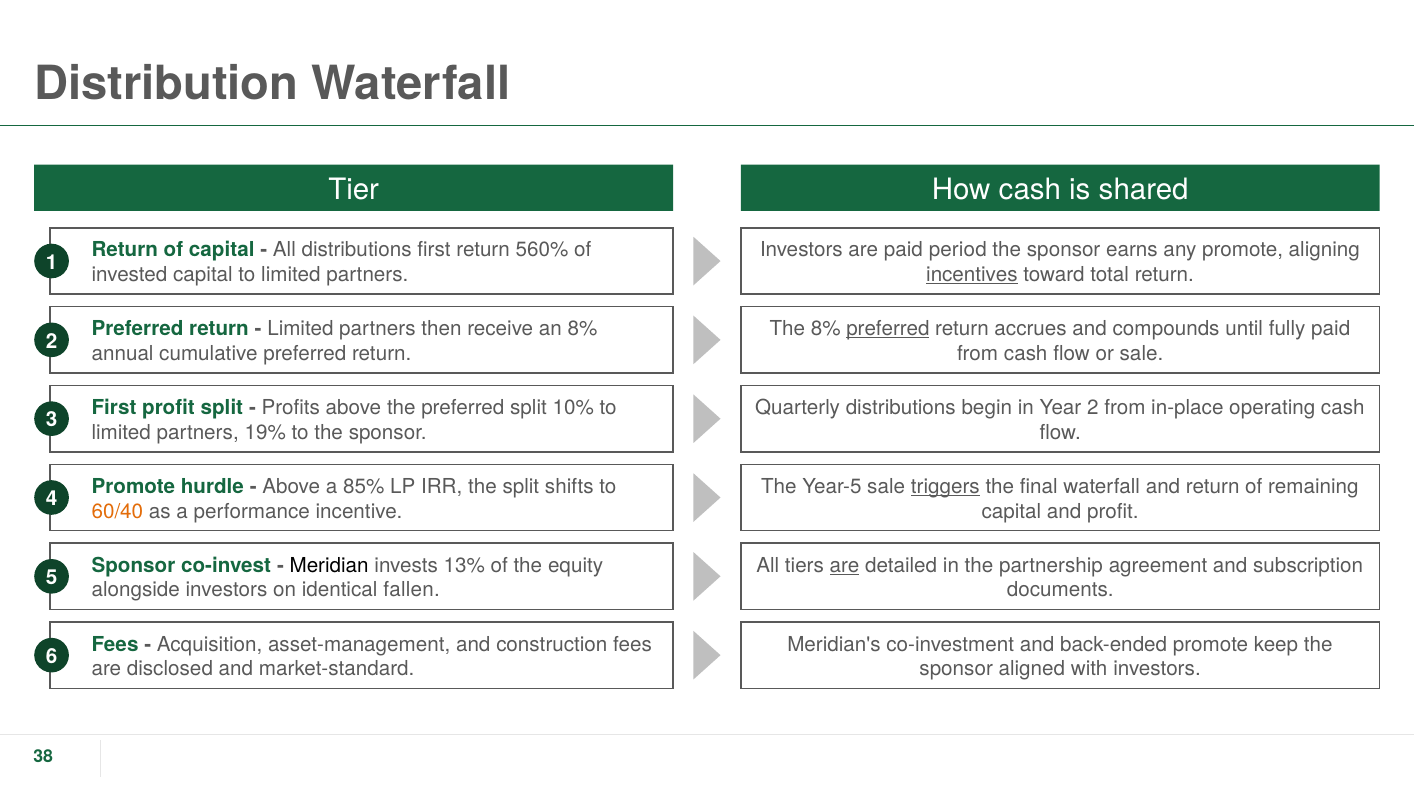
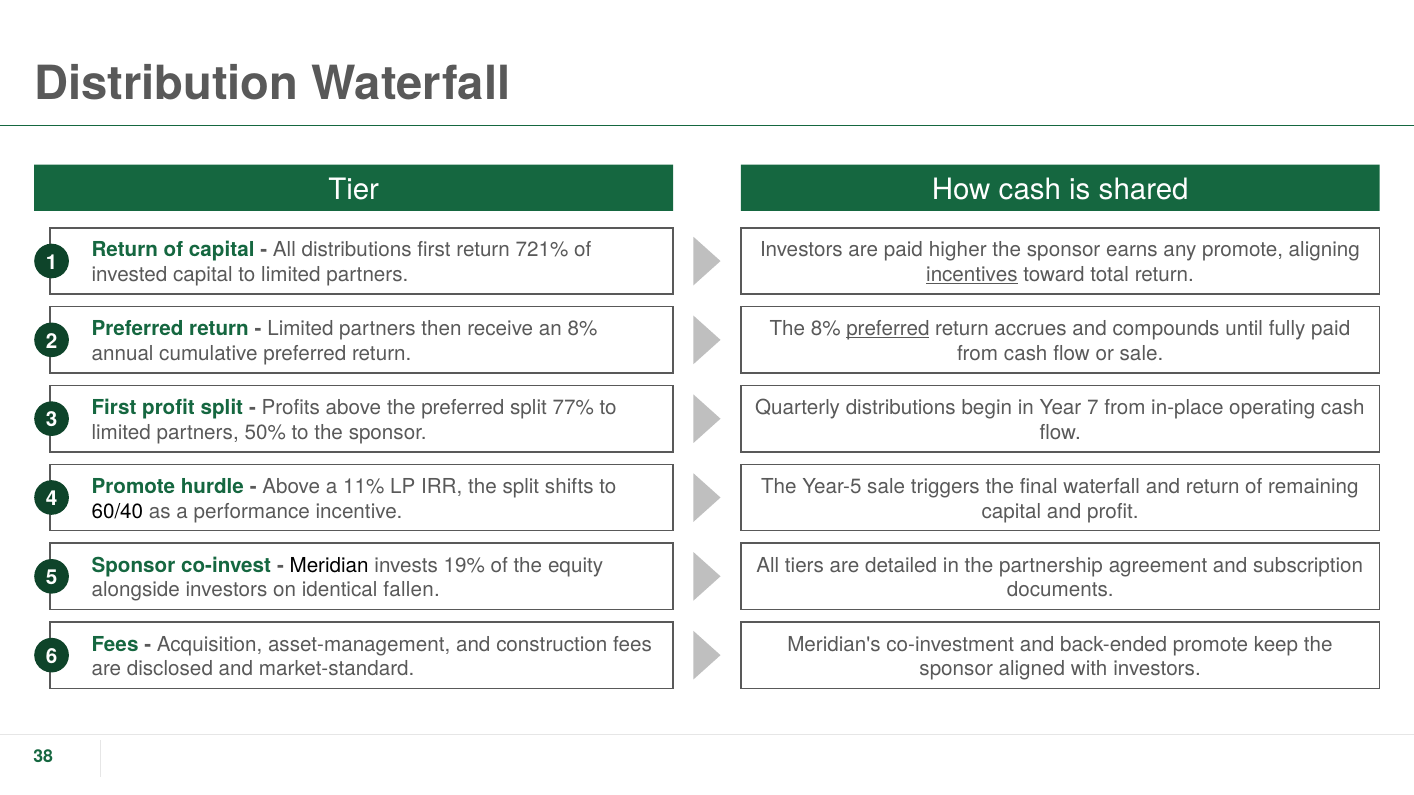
period: period -> higher
560%: 560% -> 721%
Year 2: 2 -> 7
10%: 10% -> 77%
19%: 19% -> 50%
triggers underline: present -> none
85%: 85% -> 11%
60/40 colour: orange -> black
are at (845, 566) underline: present -> none
13%: 13% -> 19%
